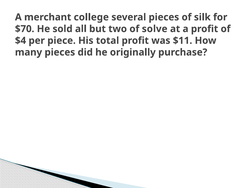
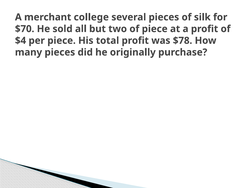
of solve: solve -> piece
$11: $11 -> $78
